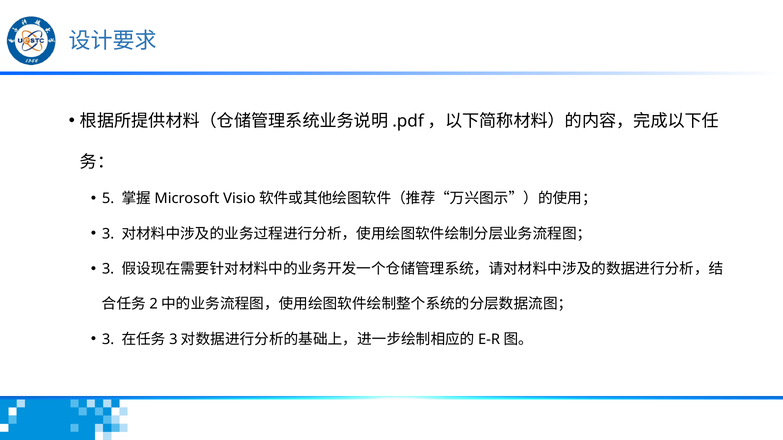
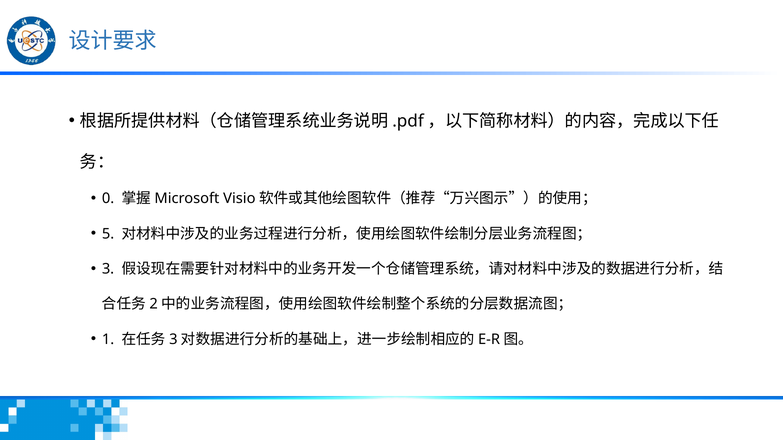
5: 5 -> 0
3 at (108, 234): 3 -> 5
3 at (108, 340): 3 -> 1
